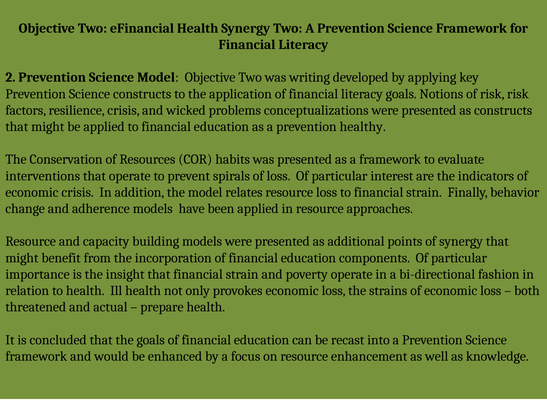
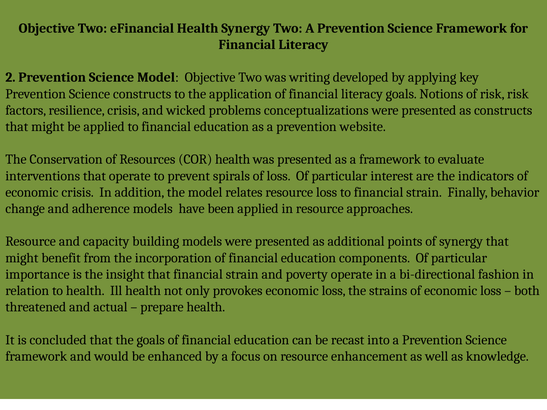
healthy: healthy -> website
COR habits: habits -> health
